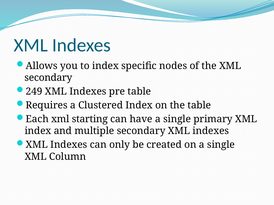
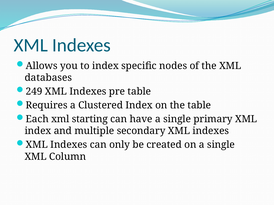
secondary at (48, 78): secondary -> databases
